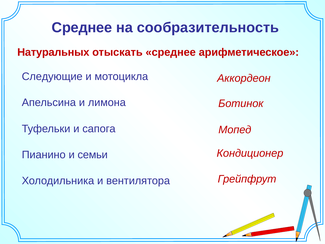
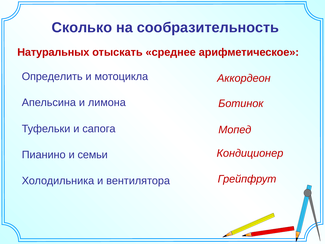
Среднее at (82, 28): Среднее -> Сколько
Следующие: Следующие -> Определить
